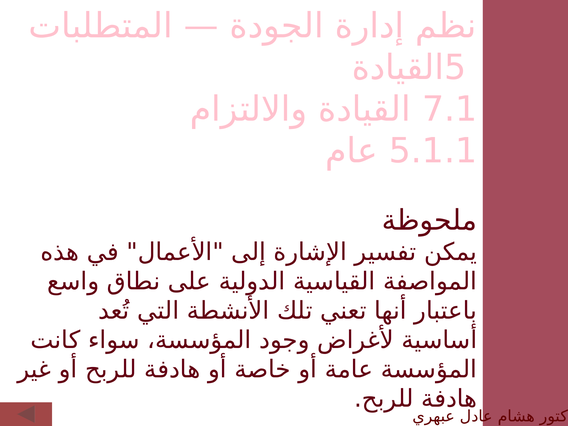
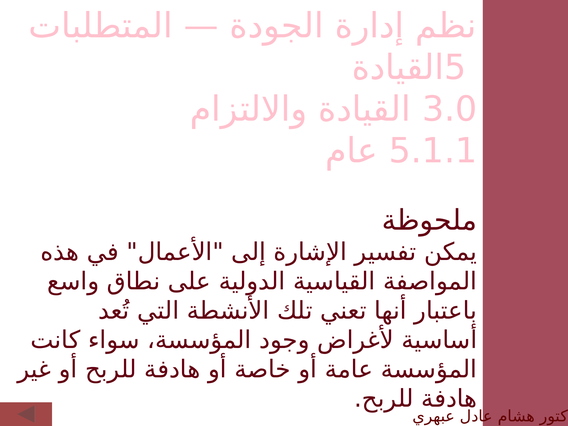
7.1: 7.1 -> 3.0
